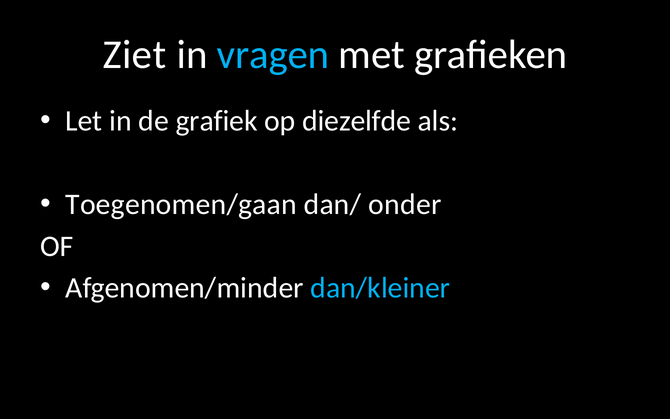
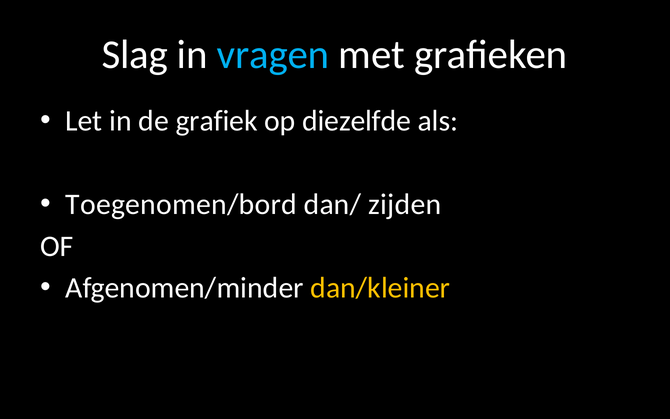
Ziet: Ziet -> Slag
Toegenomen/gaan: Toegenomen/gaan -> Toegenomen/bord
onder: onder -> zijden
dan/kleiner colour: light blue -> yellow
